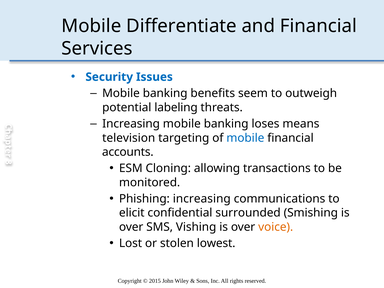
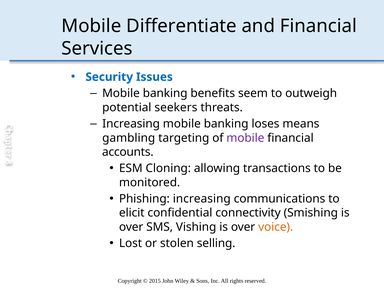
labeling: labeling -> seekers
television: television -> gambling
mobile at (245, 138) colour: blue -> purple
surrounded: surrounded -> connectivity
lowest: lowest -> selling
